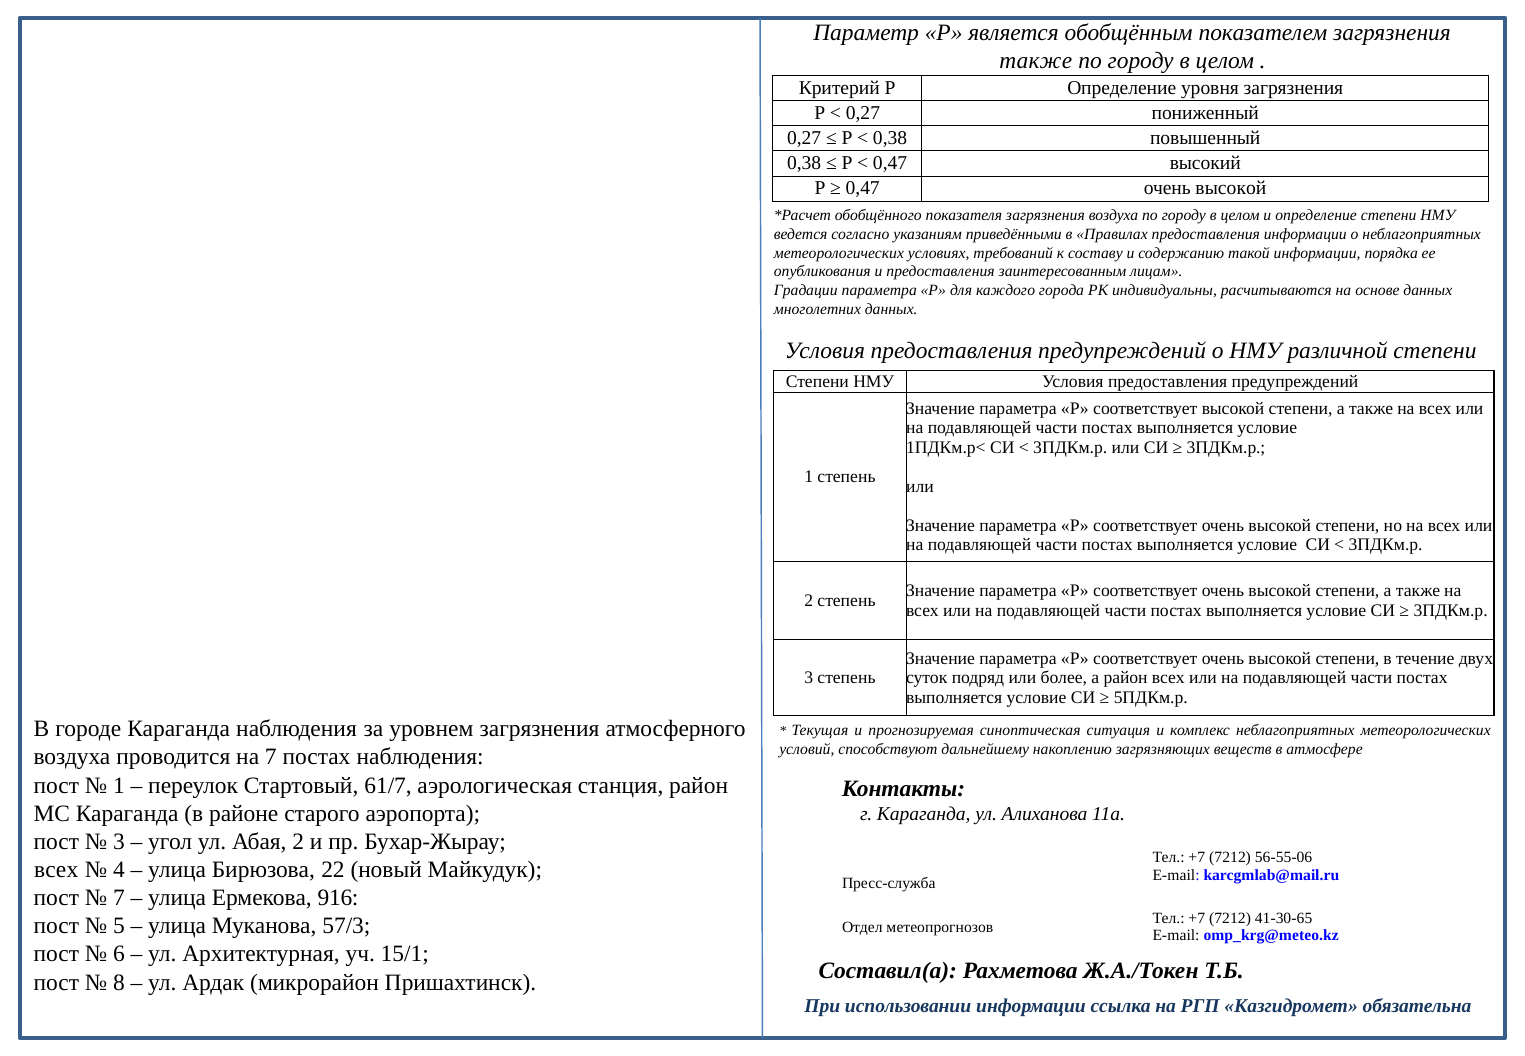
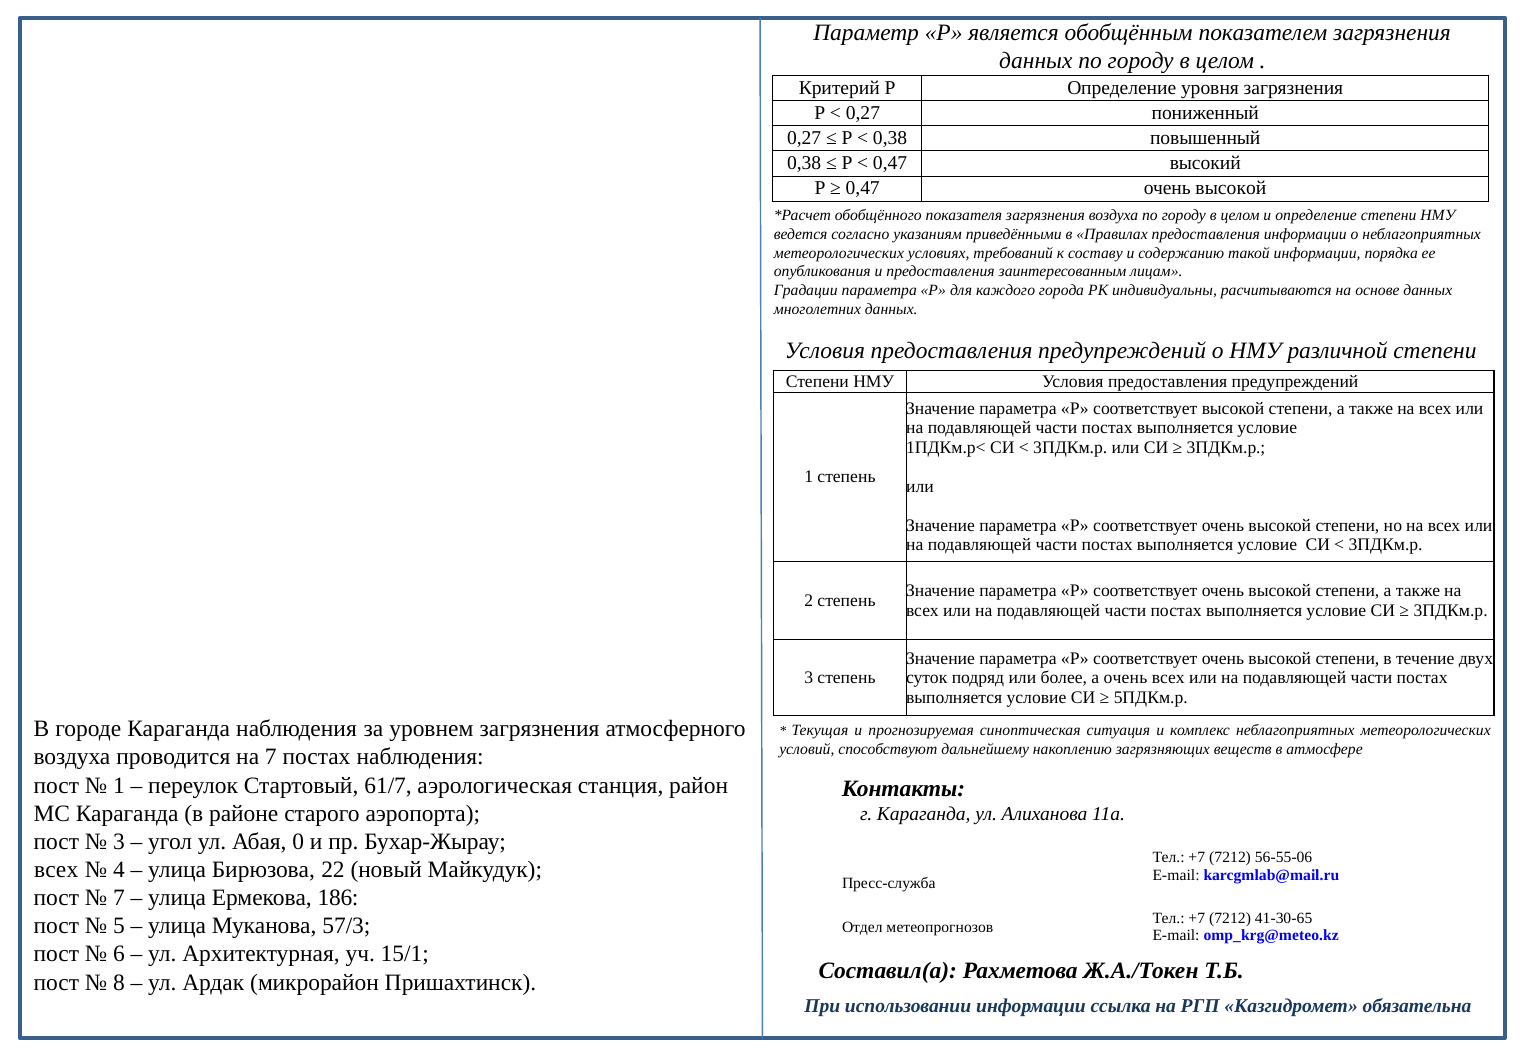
также at (1036, 60): также -> данных
а район: район -> очень
Абая 2: 2 -> 0
916: 916 -> 186
